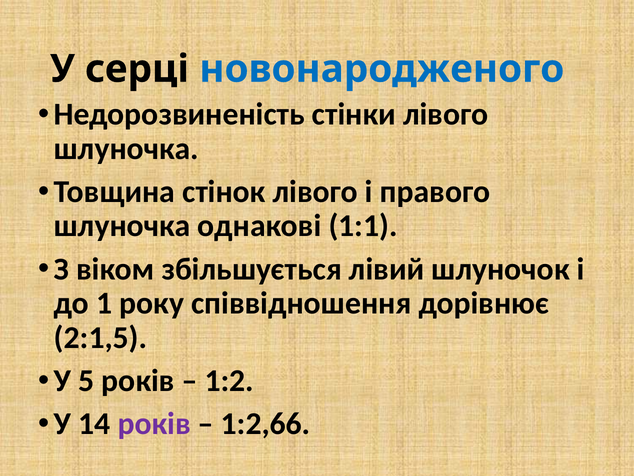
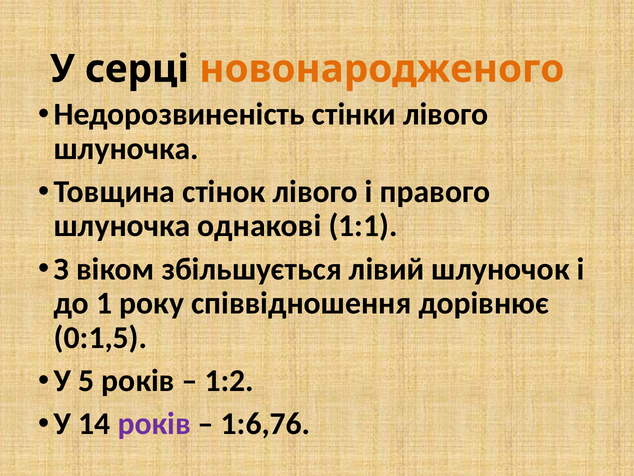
новонародженого colour: blue -> orange
2:1,5: 2:1,5 -> 0:1,5
1:2,66: 1:2,66 -> 1:6,76
